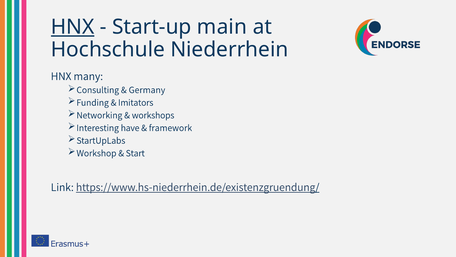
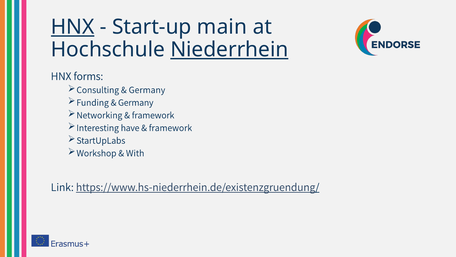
Niederrhein underline: none -> present
many: many -> forms
Imitators at (136, 102): Imitators -> Germany
workshops at (153, 115): workshops -> framework
Start: Start -> With
